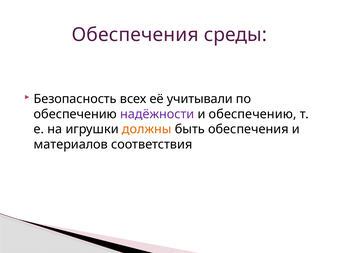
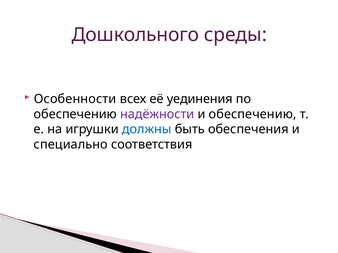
Обеспечения at (135, 35): Обеспечения -> Дошкольного
Безопасность: Безопасность -> Особенности
учитывали: учитывали -> уединения
должны colour: orange -> blue
материалов: материалов -> специально
